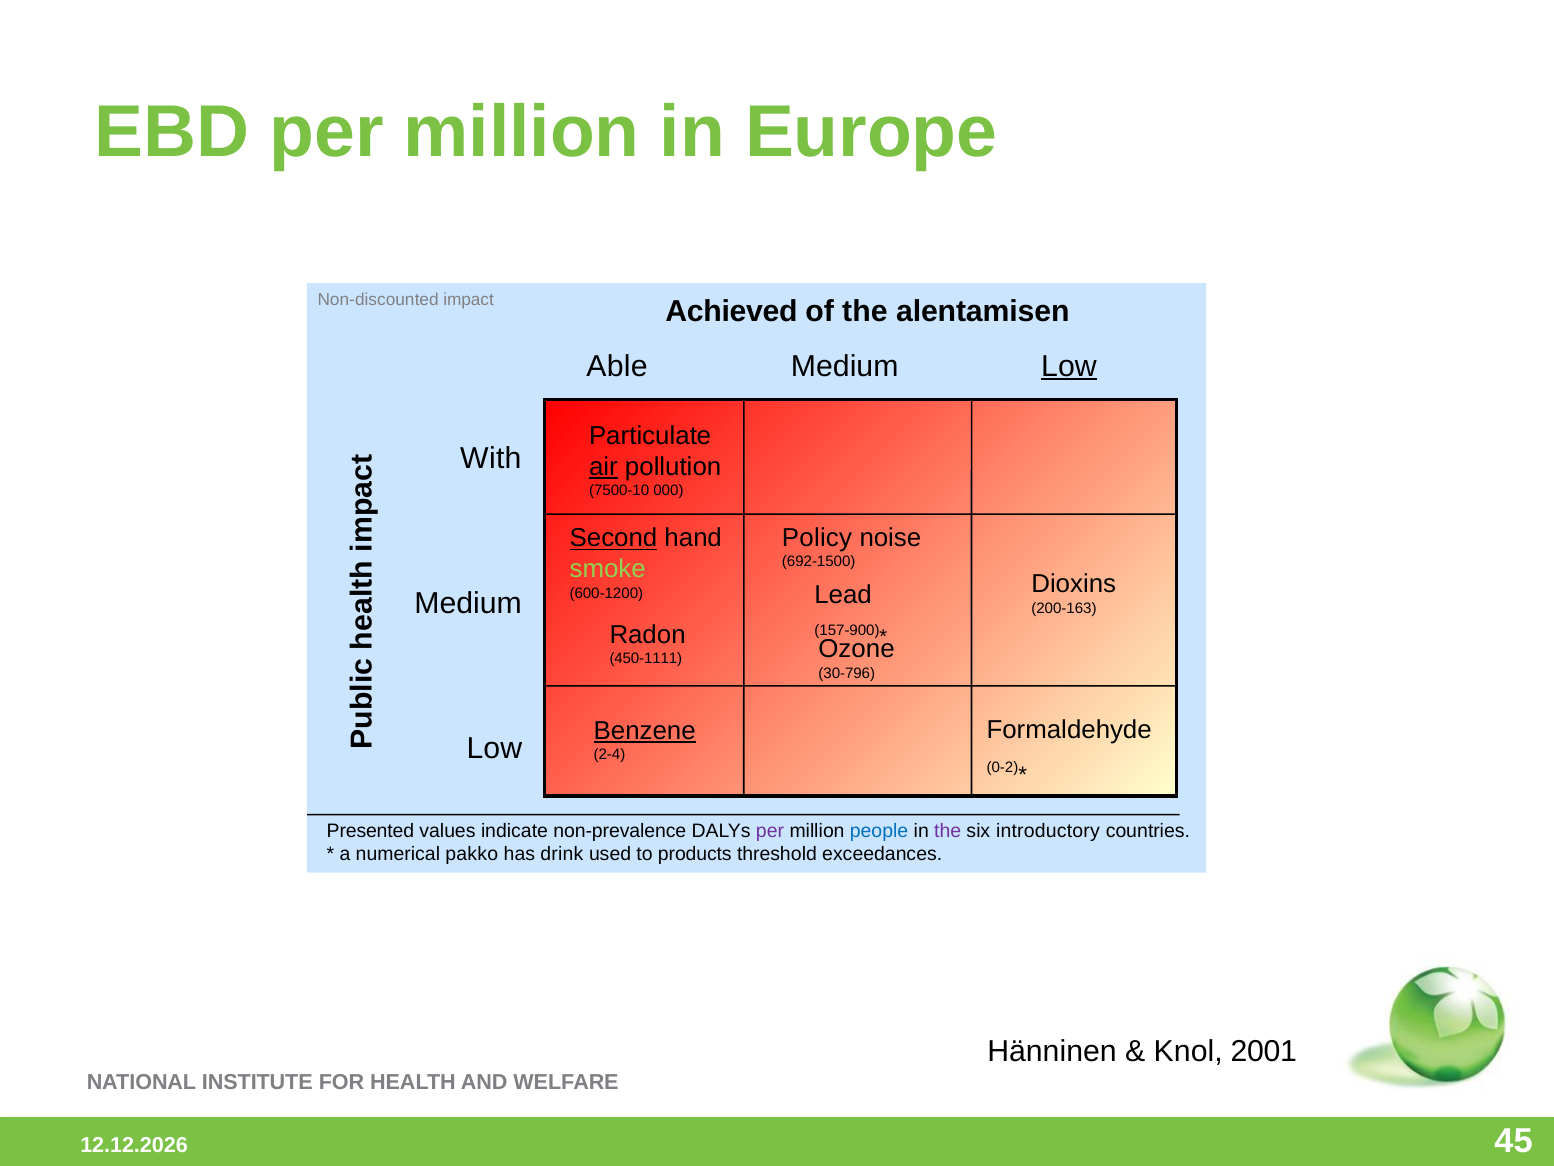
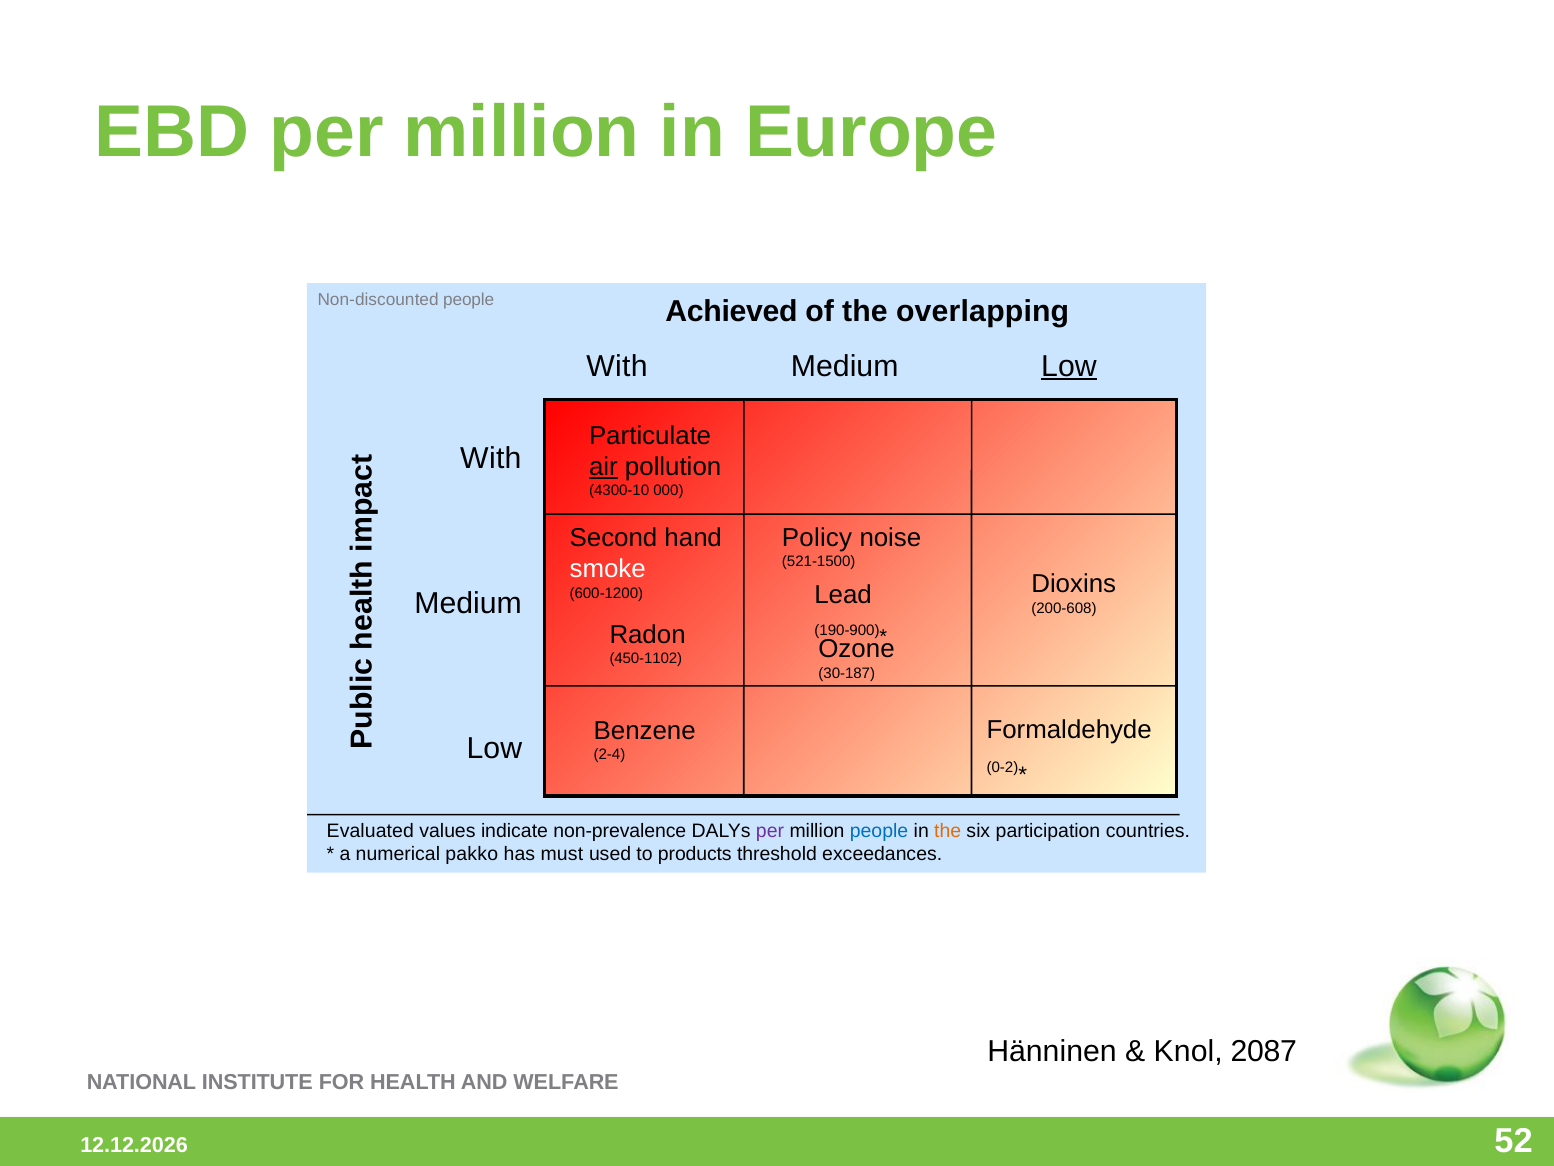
Non-discounted impact: impact -> people
alentamisen: alentamisen -> overlapping
Able at (617, 366): Able -> With
7500-10: 7500-10 -> 4300-10
Second underline: present -> none
692-1500: 692-1500 -> 521-1500
smoke colour: light green -> white
200-163: 200-163 -> 200-608
157-900: 157-900 -> 190-900
450-1111: 450-1111 -> 450-1102
30-796: 30-796 -> 30-187
Benzene underline: present -> none
Presented: Presented -> Evaluated
the at (948, 831) colour: purple -> orange
introductory: introductory -> participation
drink: drink -> must
2001: 2001 -> 2087
45: 45 -> 52
